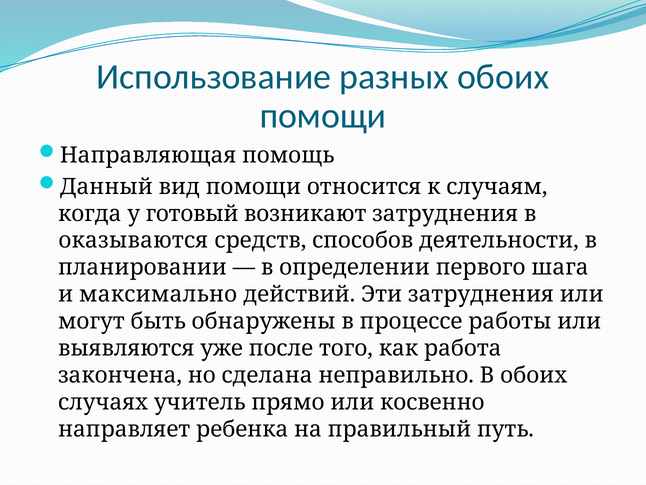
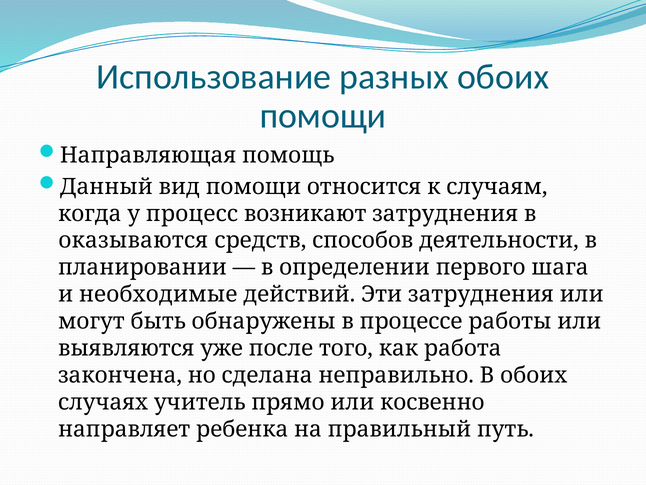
готовый: готовый -> процесс
максимально: максимально -> необходимые
